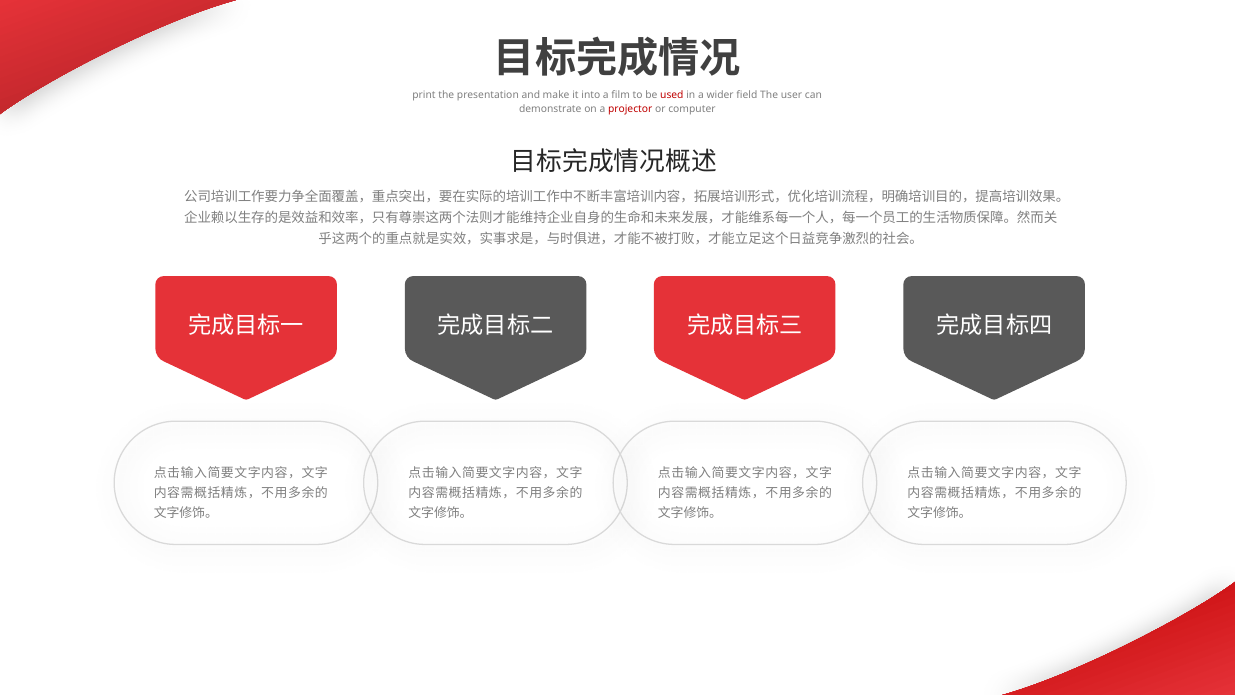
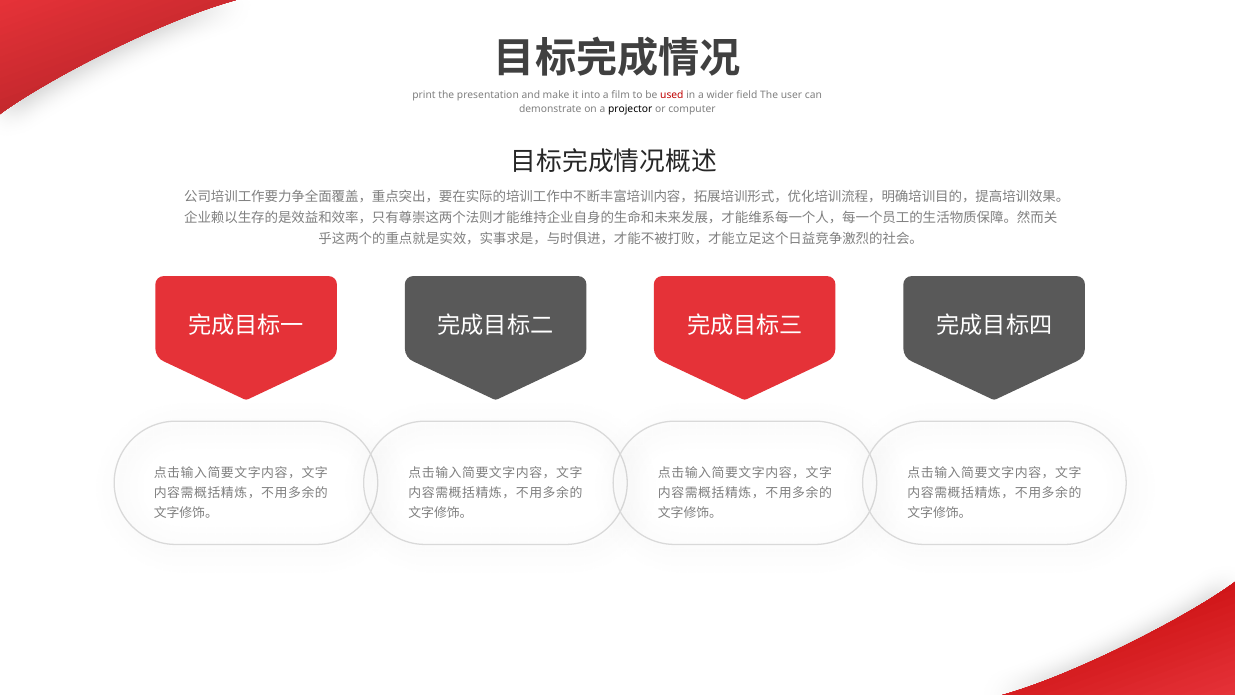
projector colour: red -> black
